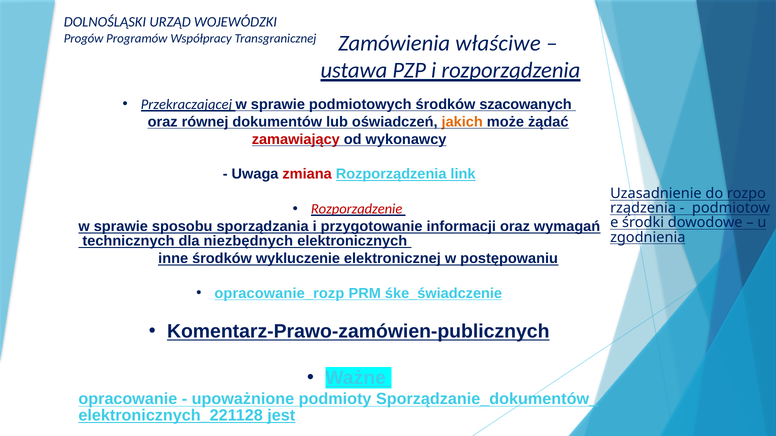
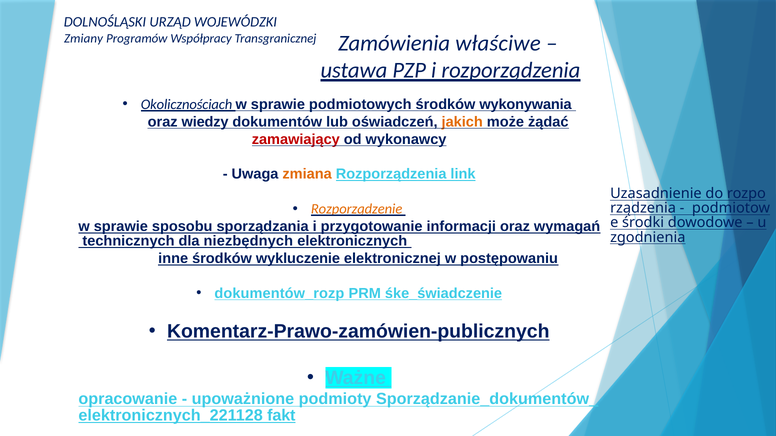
Progów: Progów -> Zmiany
Przekraczającej: Przekraczającej -> Okolicznościach
szacowanych: szacowanych -> wykonywania
równej: równej -> wiedzy
zmiana colour: red -> orange
Rozporządzenie colour: red -> orange
opracowanie_rozp: opracowanie_rozp -> dokumentów_rozp
jest: jest -> fakt
